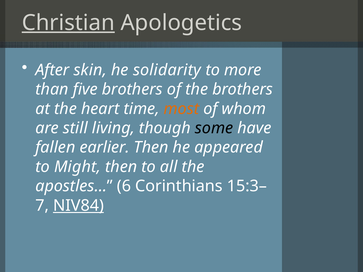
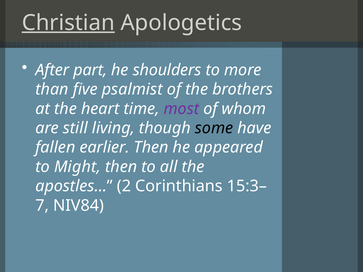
skin: skin -> part
solidarity: solidarity -> shoulders
five brothers: brothers -> psalmist
most colour: orange -> purple
6: 6 -> 2
NIV84 underline: present -> none
